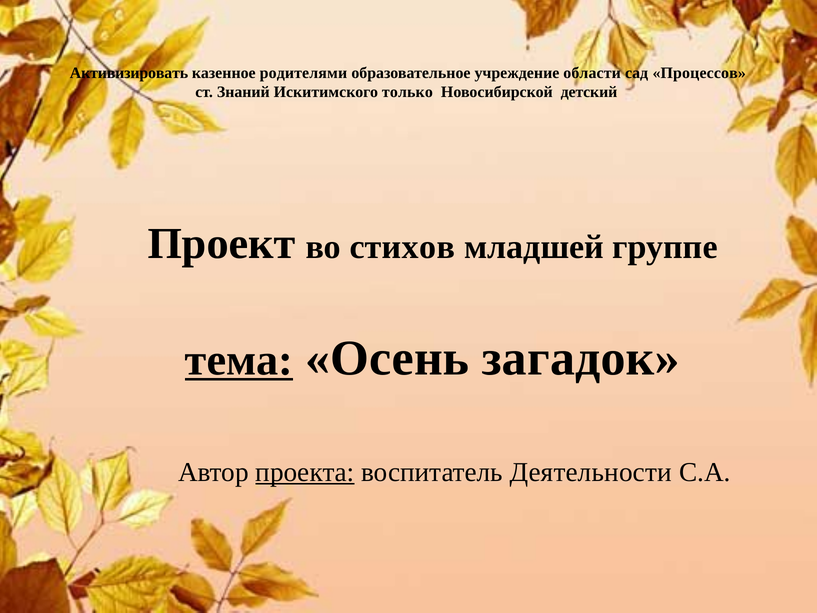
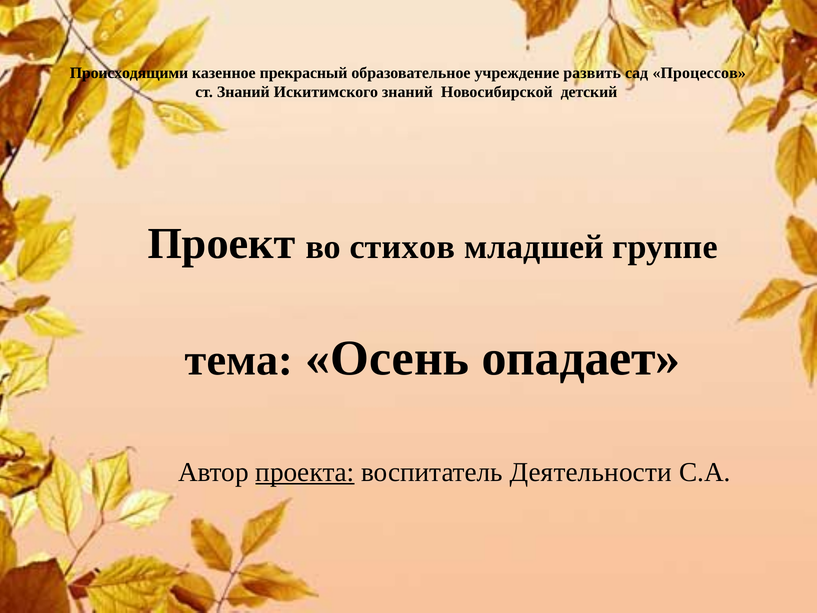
Активизировать: Активизировать -> Происходящими
родителями: родителями -> прекрасный
области: области -> развить
Искитимского только: только -> знаний
тема underline: present -> none
загадок: загадок -> опадает
